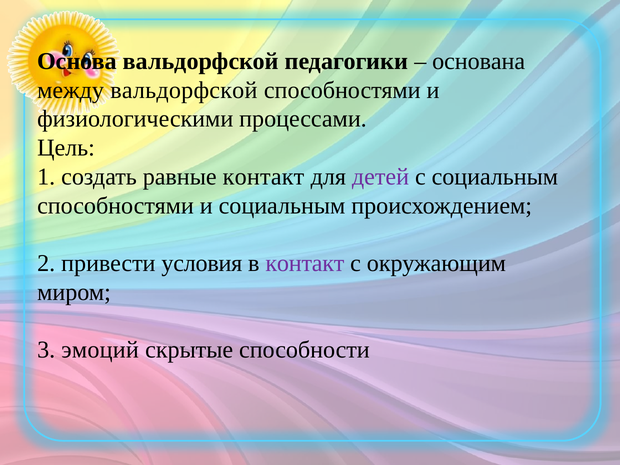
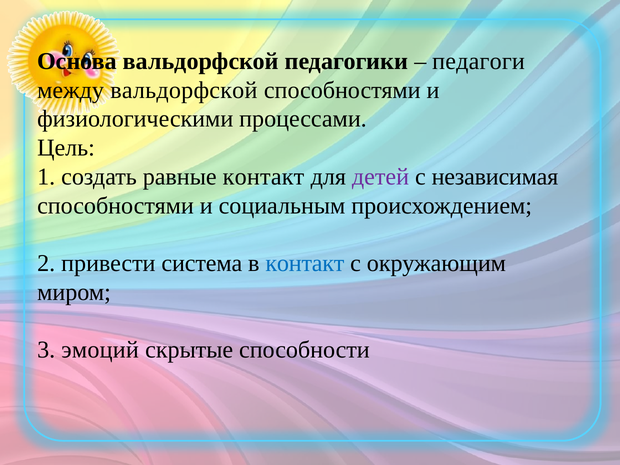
основана: основана -> педагоги
с социальным: социальным -> независимая
условия: условия -> система
контакт at (305, 263) colour: purple -> blue
